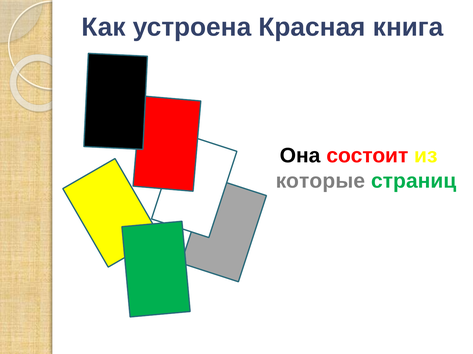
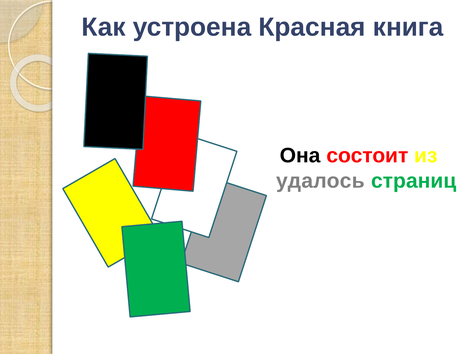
которые: которые -> удалось
